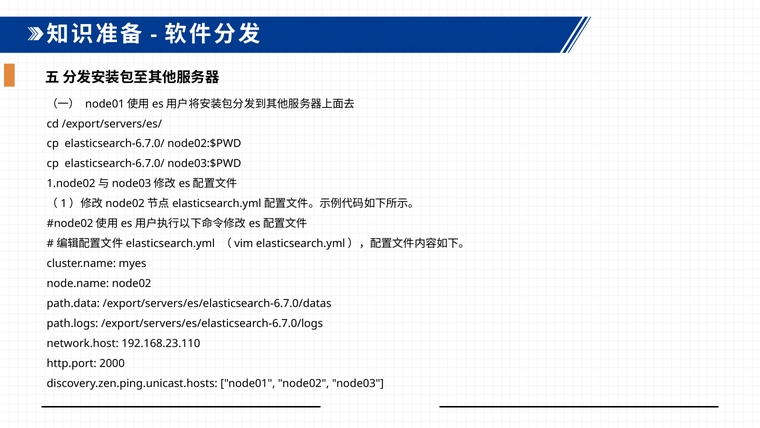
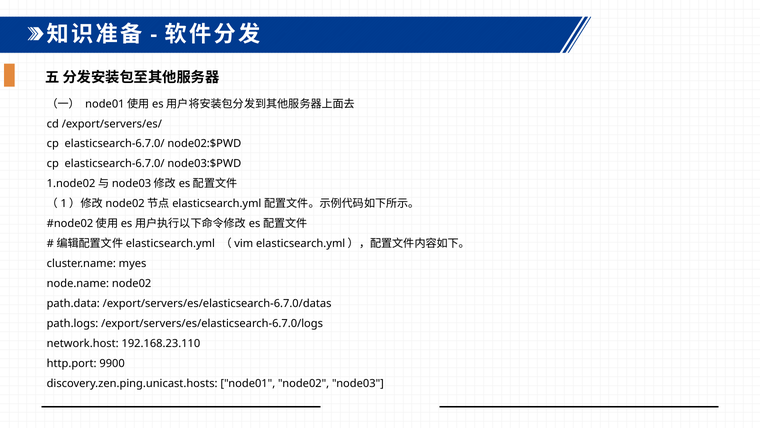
2000: 2000 -> 9900
